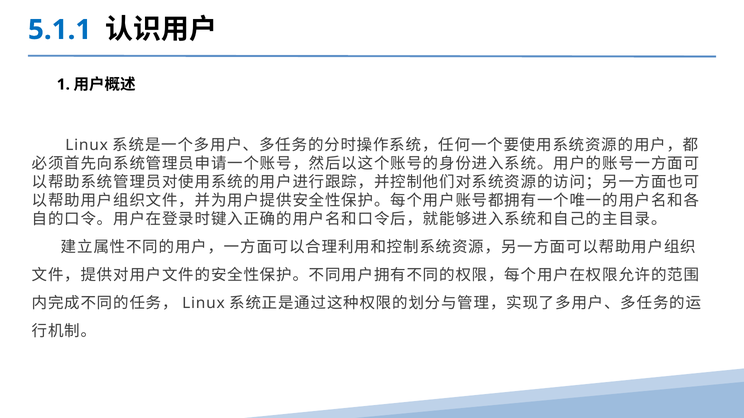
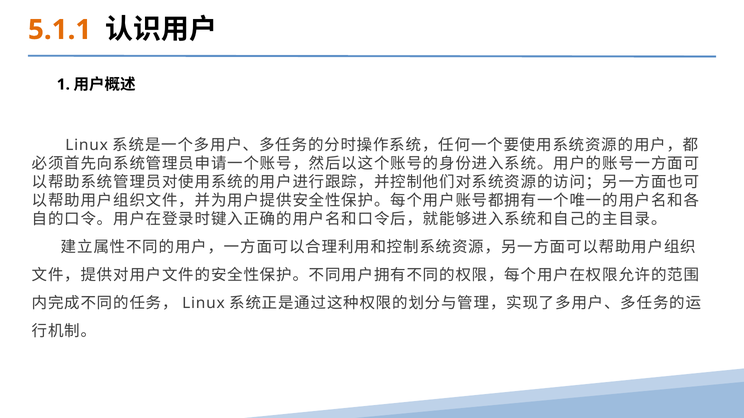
5.1.1 colour: blue -> orange
